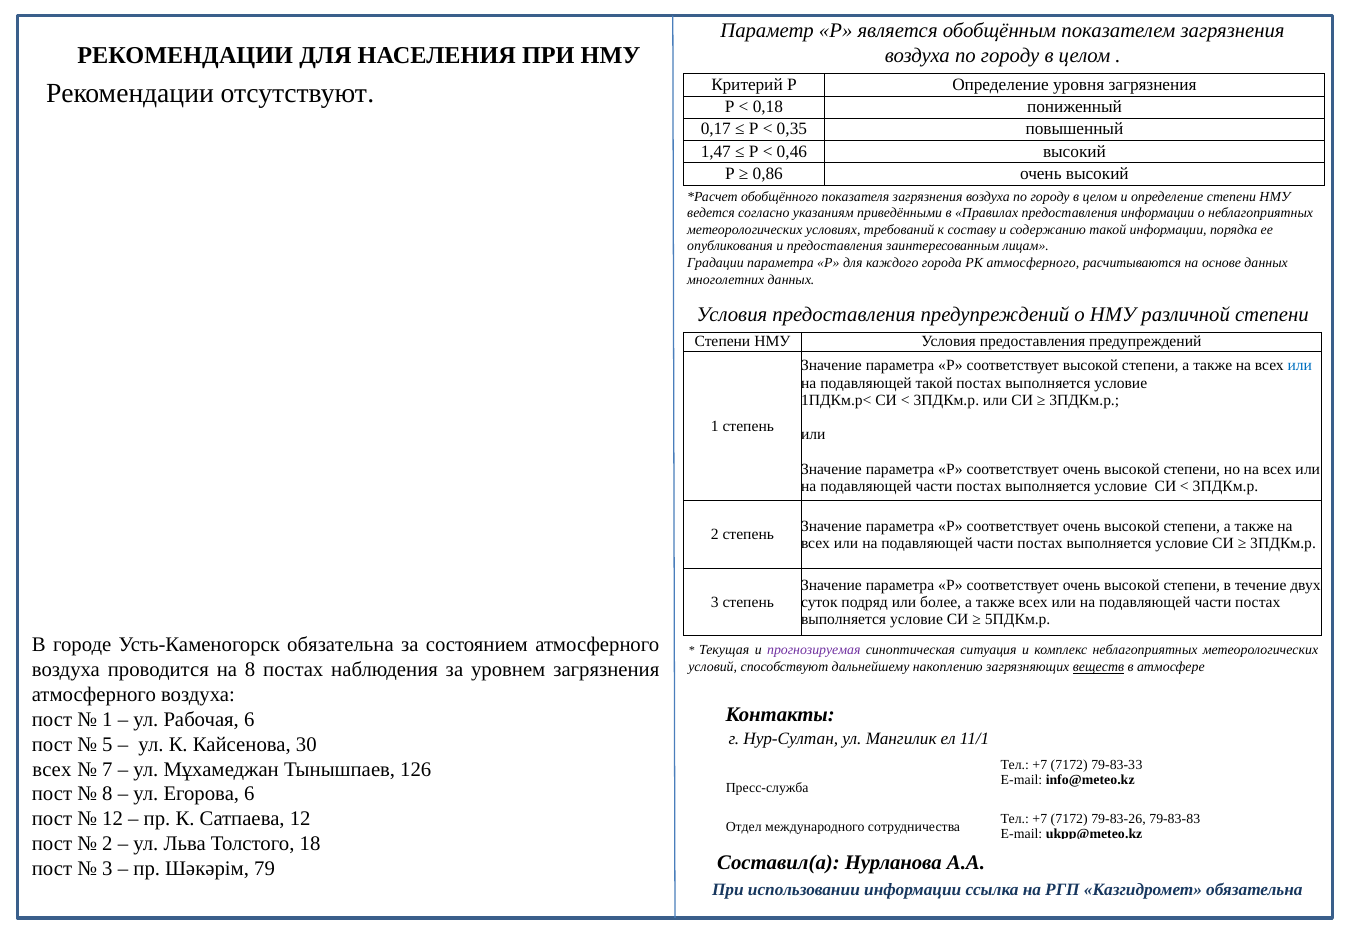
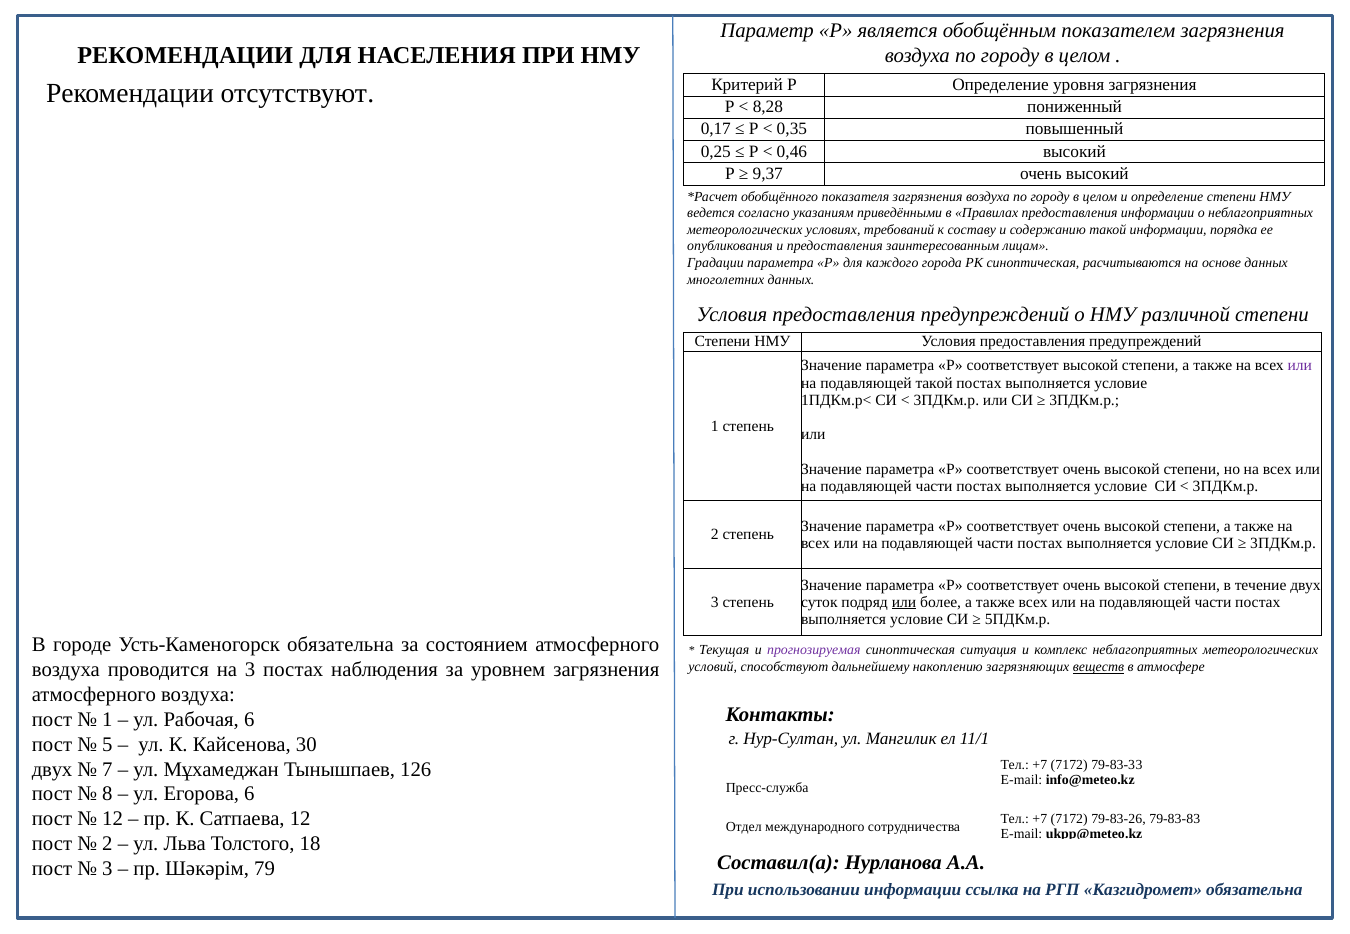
0,18: 0,18 -> 8,28
1,47: 1,47 -> 0,25
0,86: 0,86 -> 9,37
РК атмосферного: атмосферного -> синоптическая
или at (1300, 366) colour: blue -> purple
или at (904, 603) underline: none -> present
на 8: 8 -> 3
всех at (52, 770): всех -> двух
